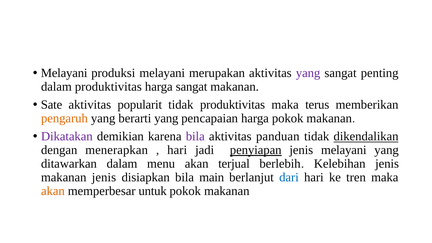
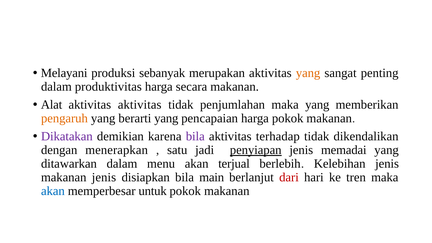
produksi melayani: melayani -> sebanyak
yang at (308, 73) colour: purple -> orange
harga sangat: sangat -> secara
Sate: Sate -> Alat
aktivitas popularit: popularit -> aktivitas
tidak produktivitas: produktivitas -> penjumlahan
maka terus: terus -> yang
panduan: panduan -> terhadap
dikendalikan underline: present -> none
hari at (177, 150): hari -> satu
jenis melayani: melayani -> memadai
dari colour: blue -> red
akan at (53, 191) colour: orange -> blue
